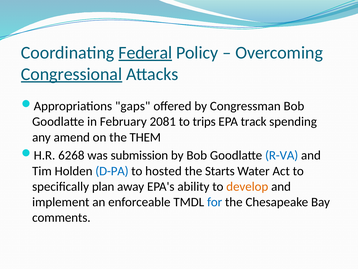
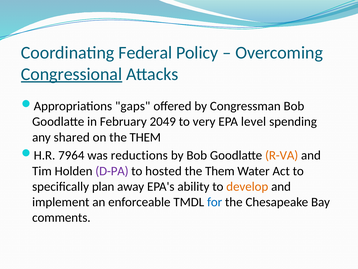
Federal underline: present -> none
2081: 2081 -> 2049
trips: trips -> very
track: track -> level
amend: amend -> shared
6268: 6268 -> 7964
submission: submission -> reductions
R-VA colour: blue -> orange
D-PA colour: blue -> purple
Starts at (220, 171): Starts -> Them
